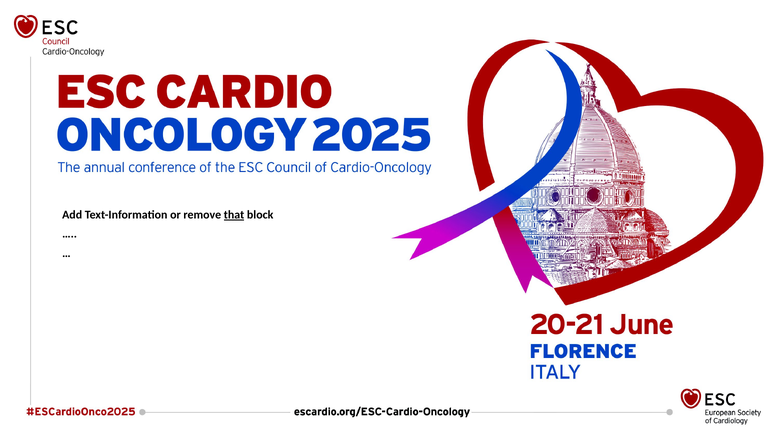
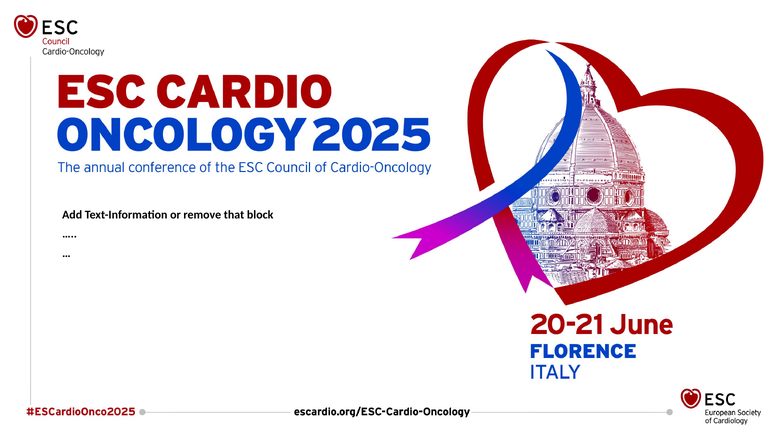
that underline: present -> none
